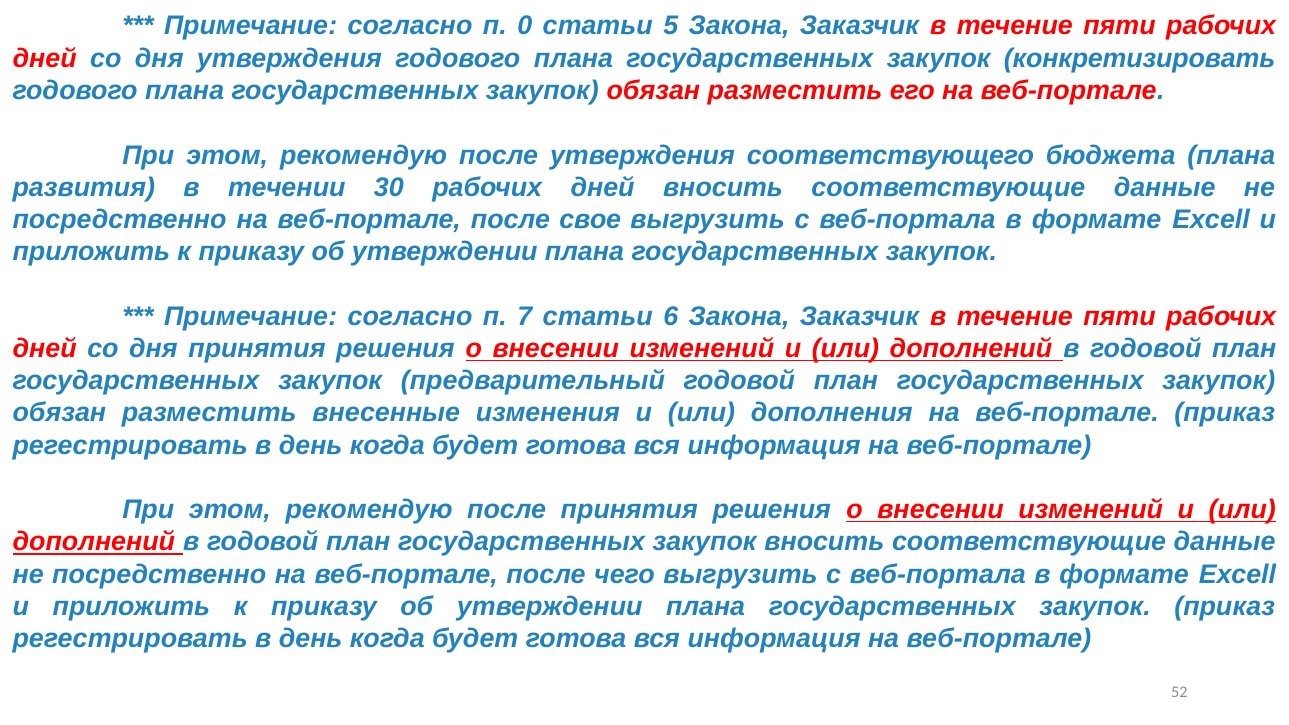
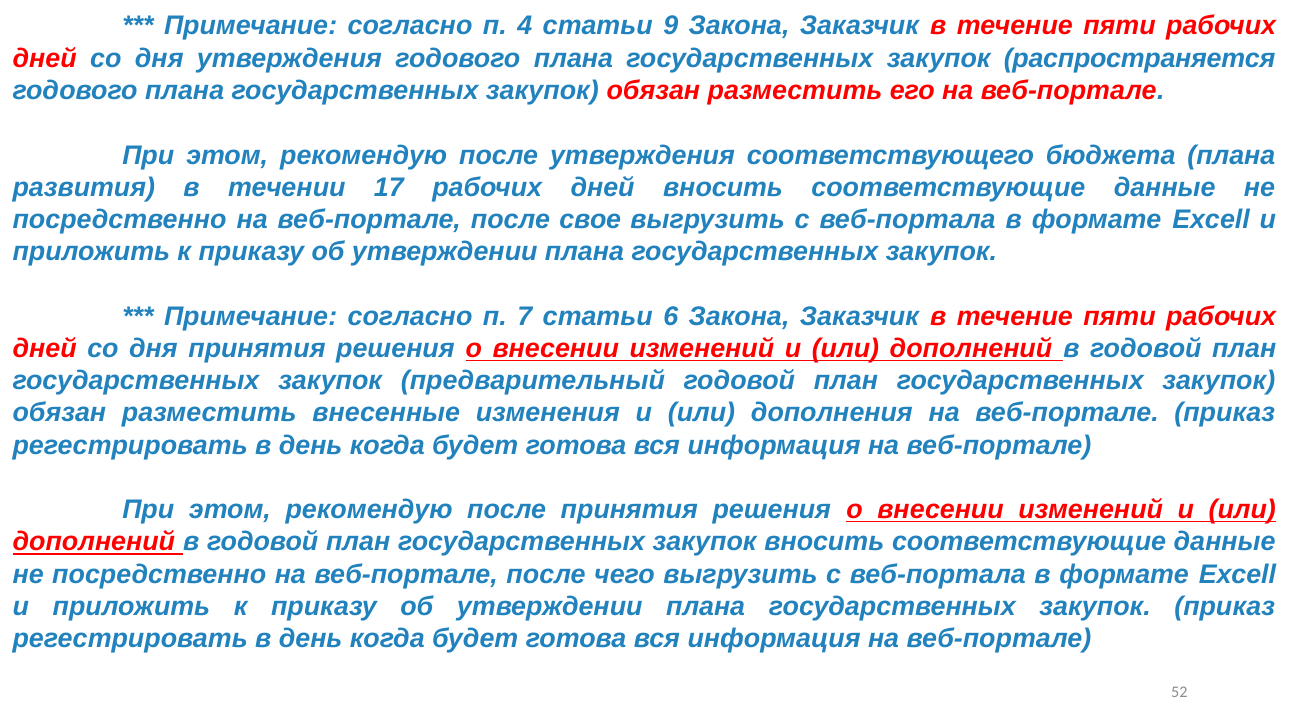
0: 0 -> 4
5: 5 -> 9
конкретизировать: конкретизировать -> распространяется
30: 30 -> 17
